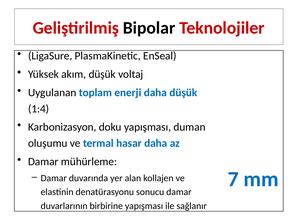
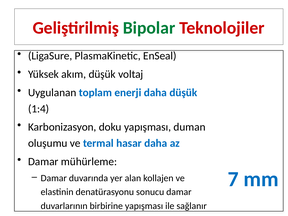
Bipolar colour: black -> green
